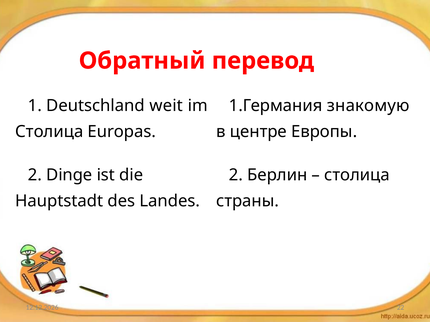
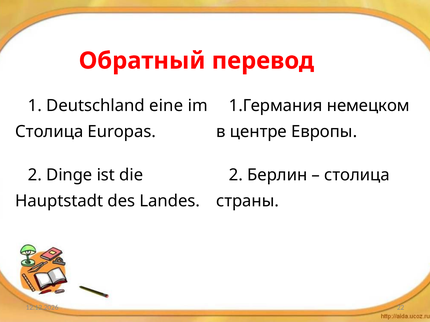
weit: weit -> eine
знакомую: знакомую -> немецком
